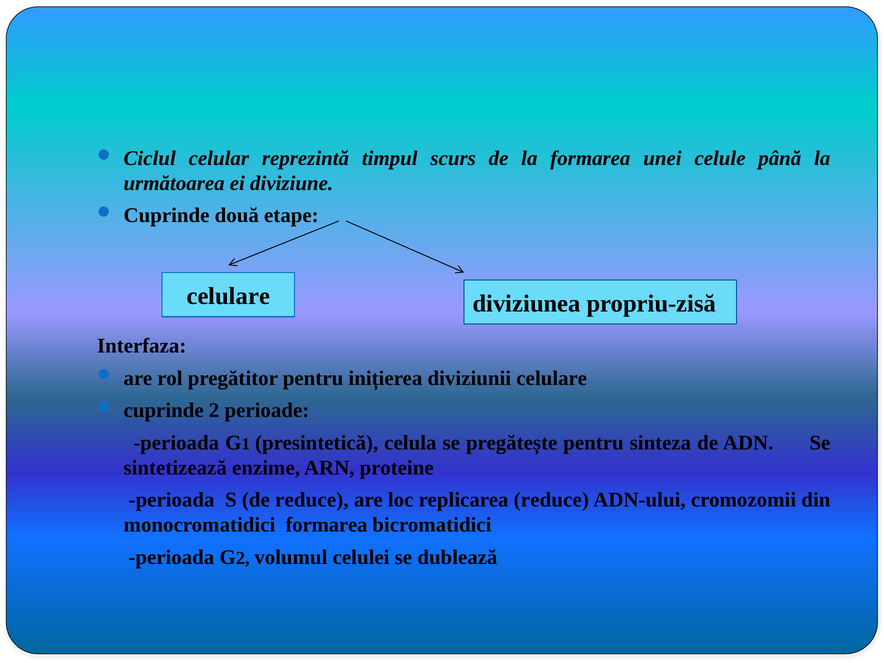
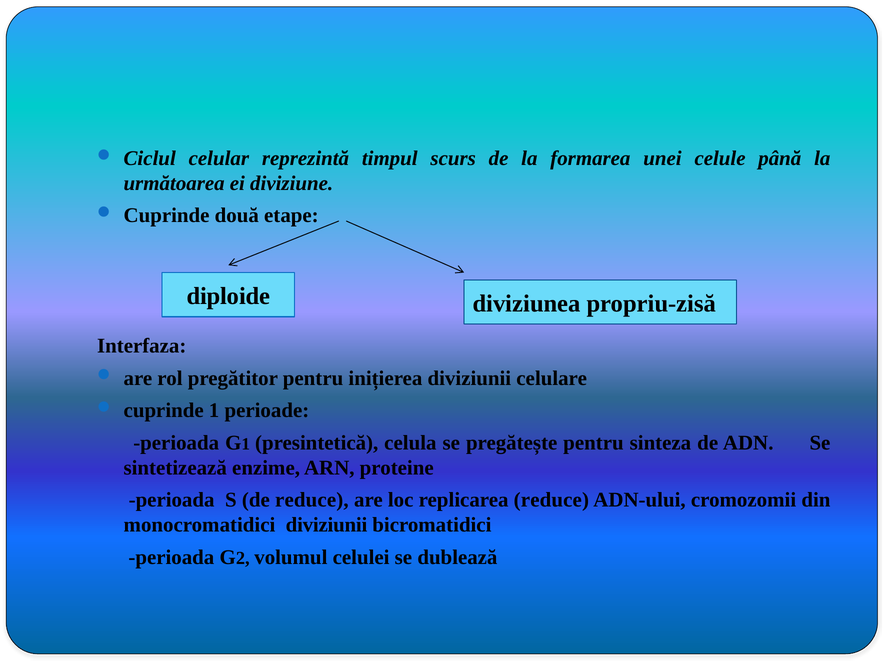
celulare at (228, 296): celulare -> diploide
cuprinde 2: 2 -> 1
monocromatidici formarea: formarea -> diviziunii
